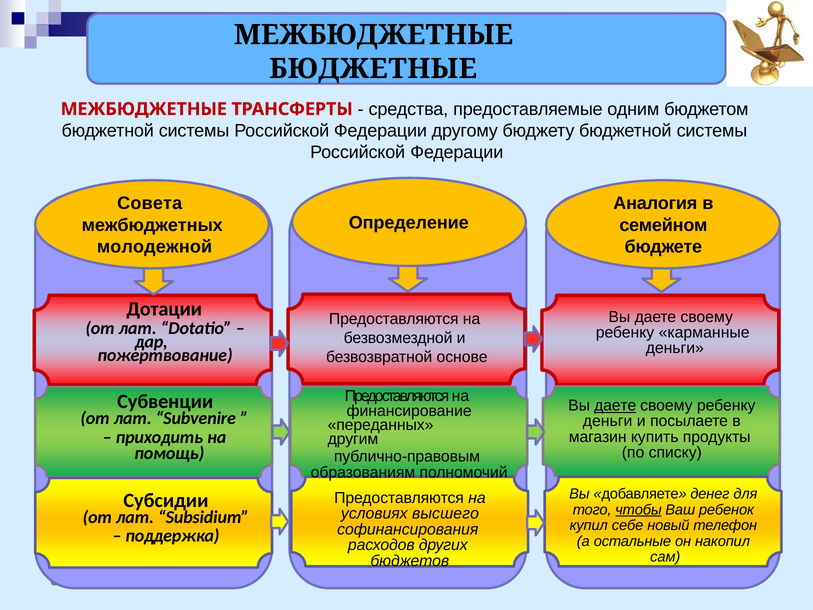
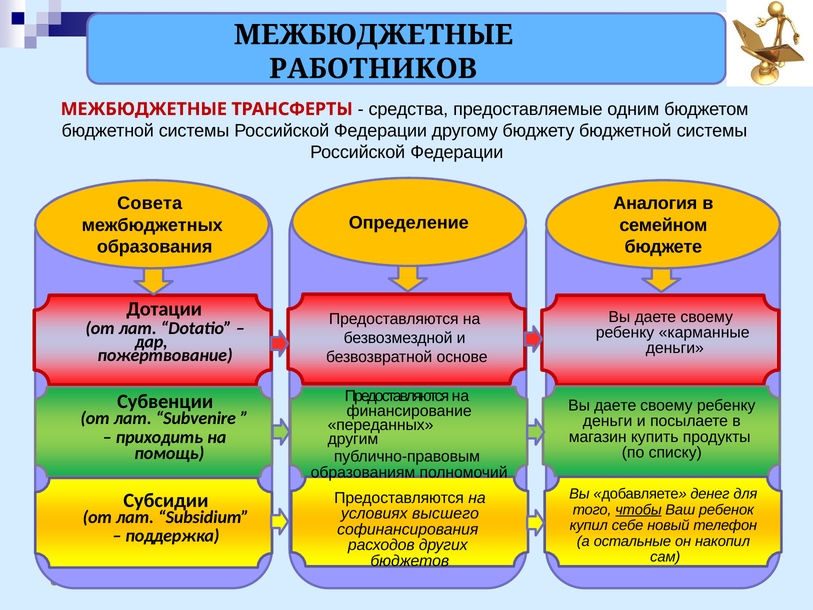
БЮДЖЕТНЫЕ: БЮДЖЕТНЫЕ -> РАБОТНИКОВ
молодежной: молодежной -> образования
даете at (615, 406) underline: present -> none
